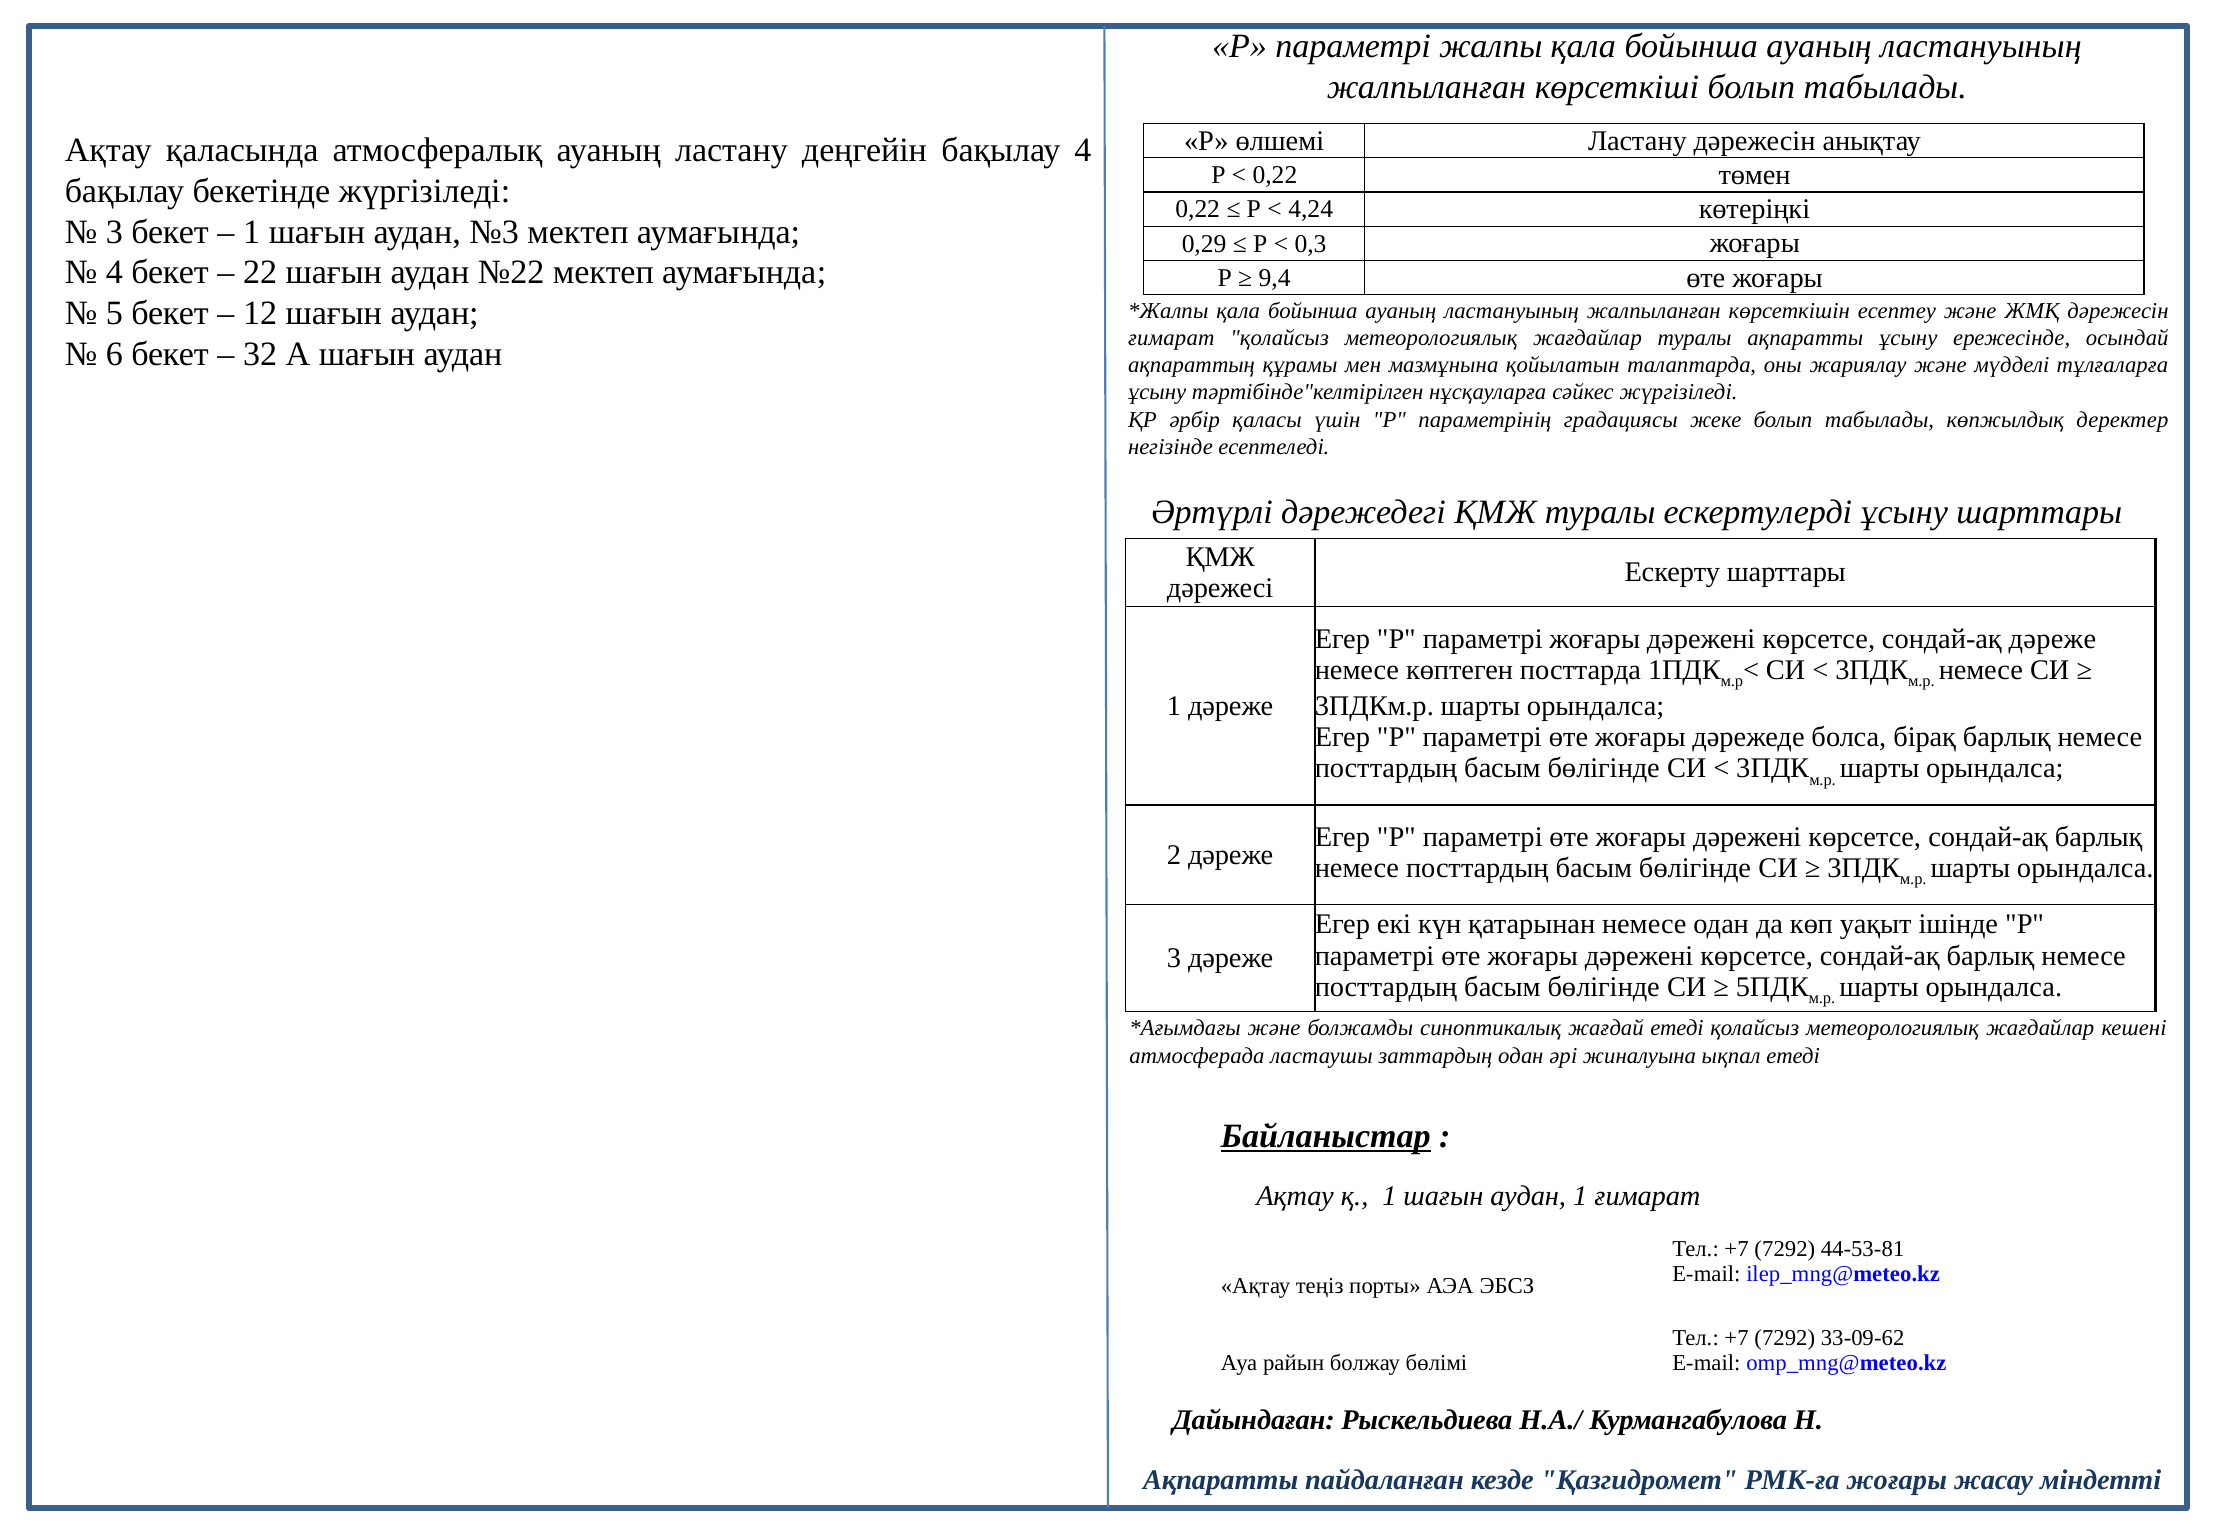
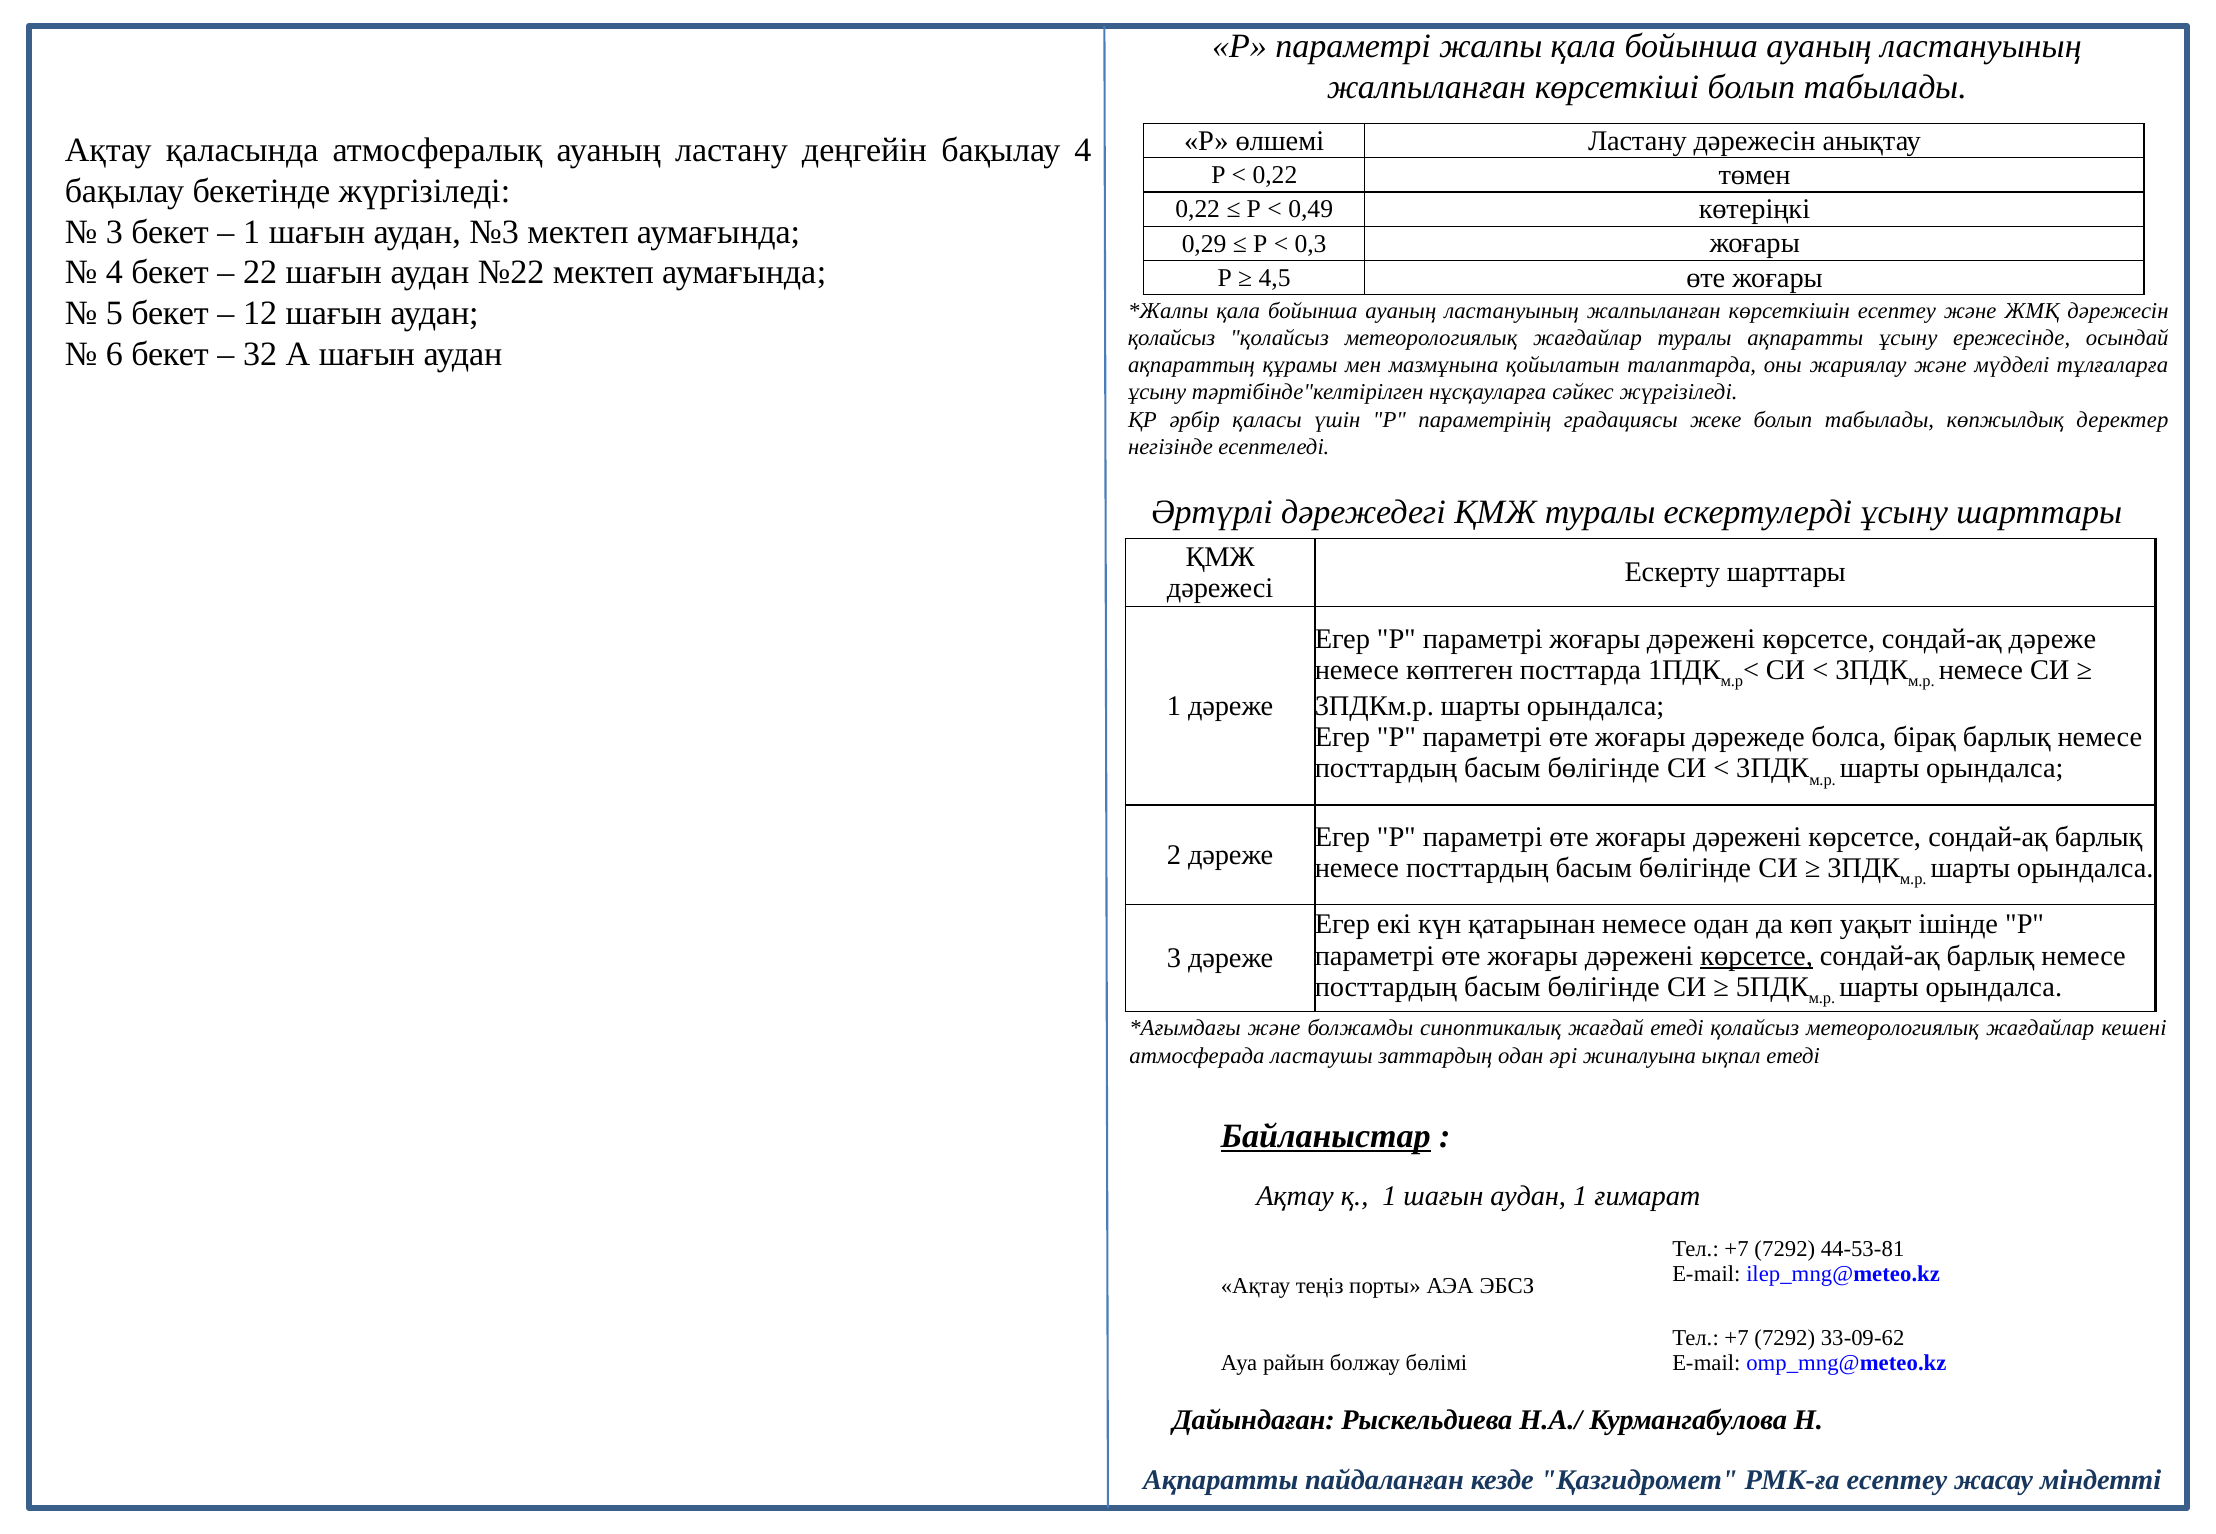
4,24: 4,24 -> 0,49
9,4: 9,4 -> 4,5
ғимарат at (1171, 338): ғимарат -> қолайсыз
көрсетсе at (1757, 956) underline: none -> present
РМК-ға жоғары: жоғары -> есептеу
